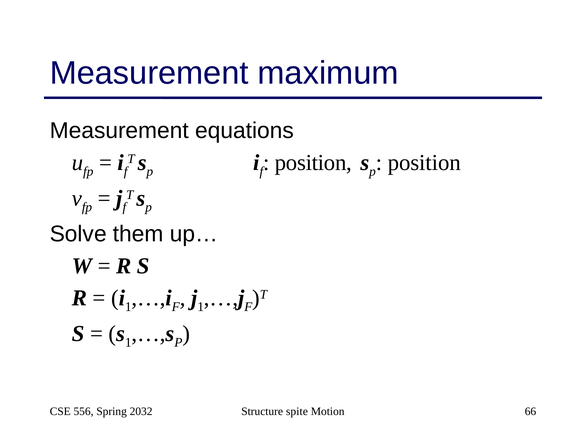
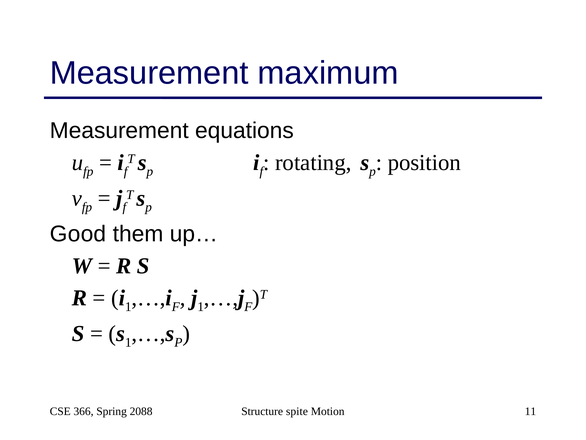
position at (313, 162): position -> rotating
Solve: Solve -> Good
556: 556 -> 366
2032: 2032 -> 2088
66: 66 -> 11
